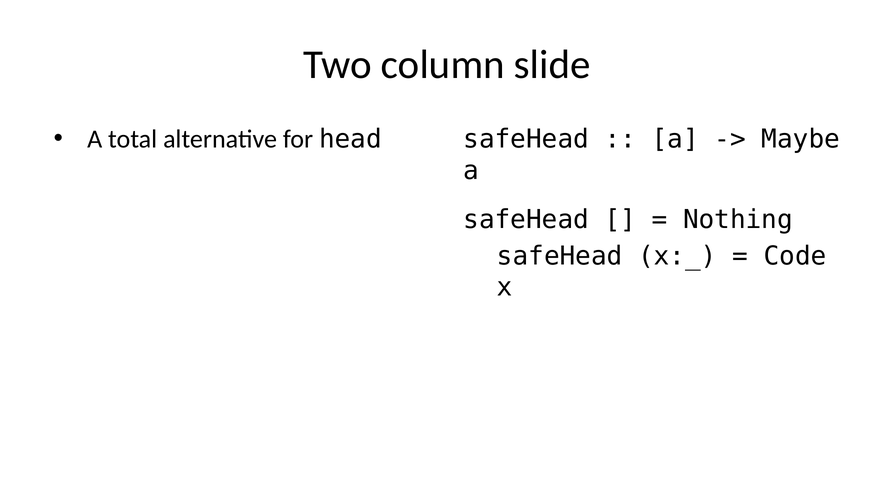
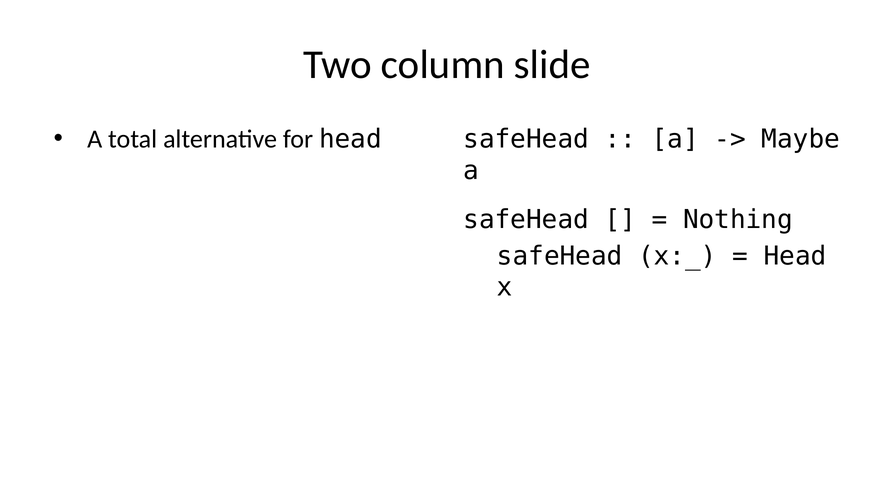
Code at (795, 256): Code -> Head
